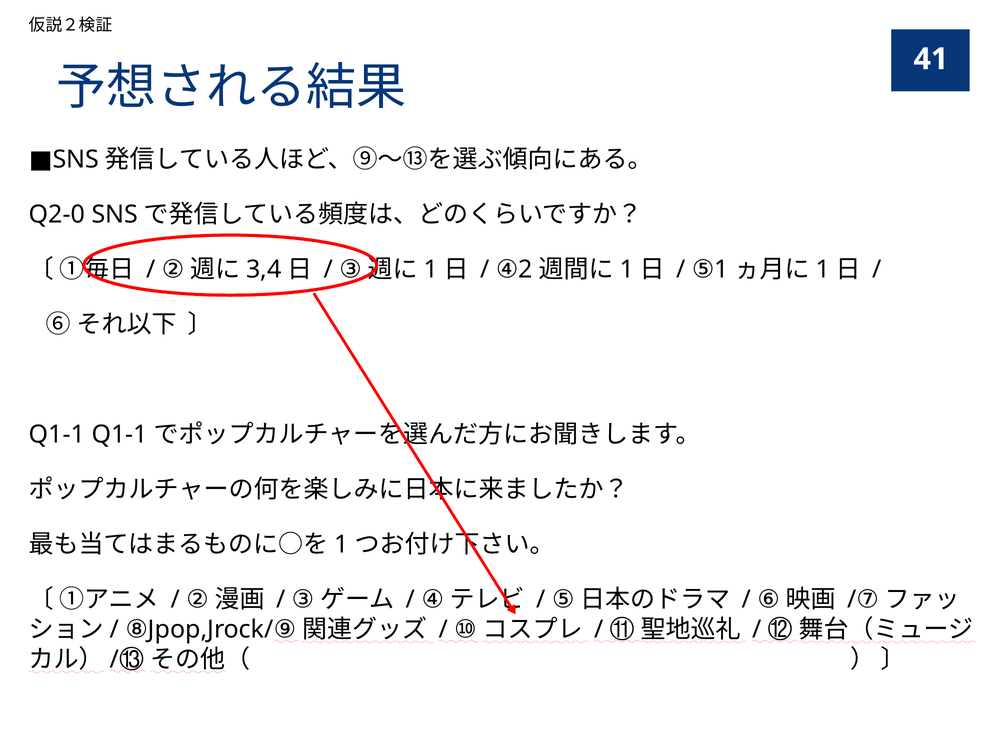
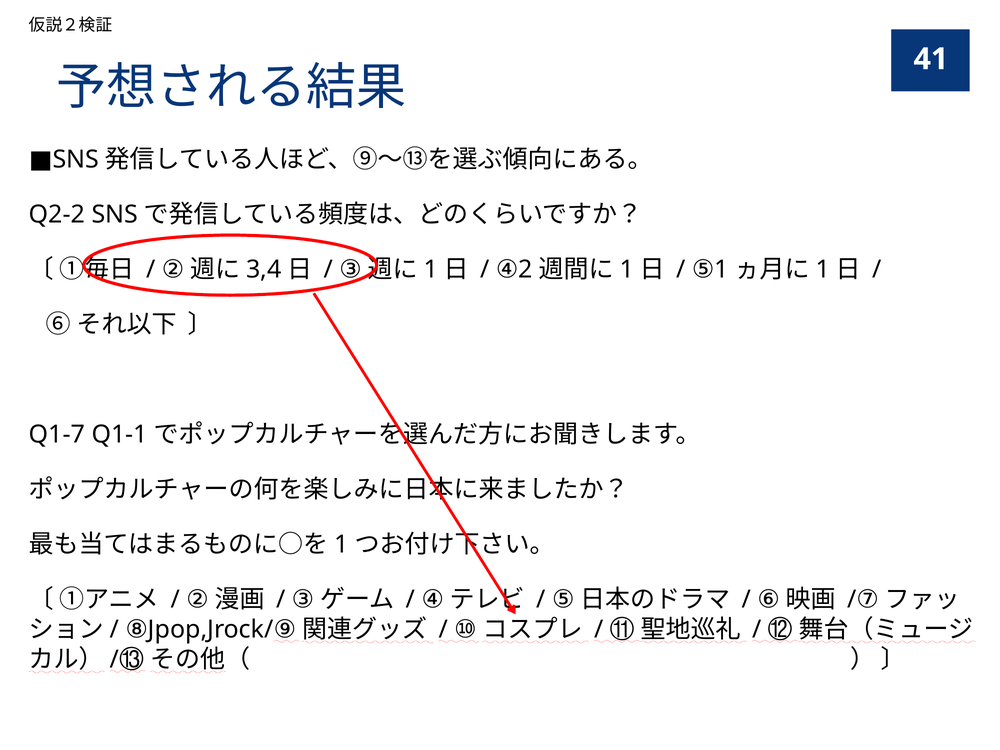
Q2-0: Q2-0 -> Q2-2
Q1-1: Q1-1 -> Q1-7
